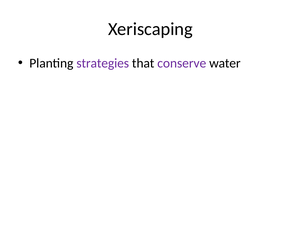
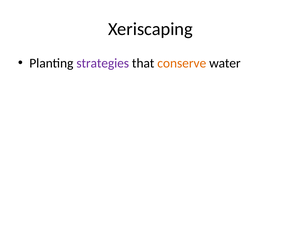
conserve colour: purple -> orange
